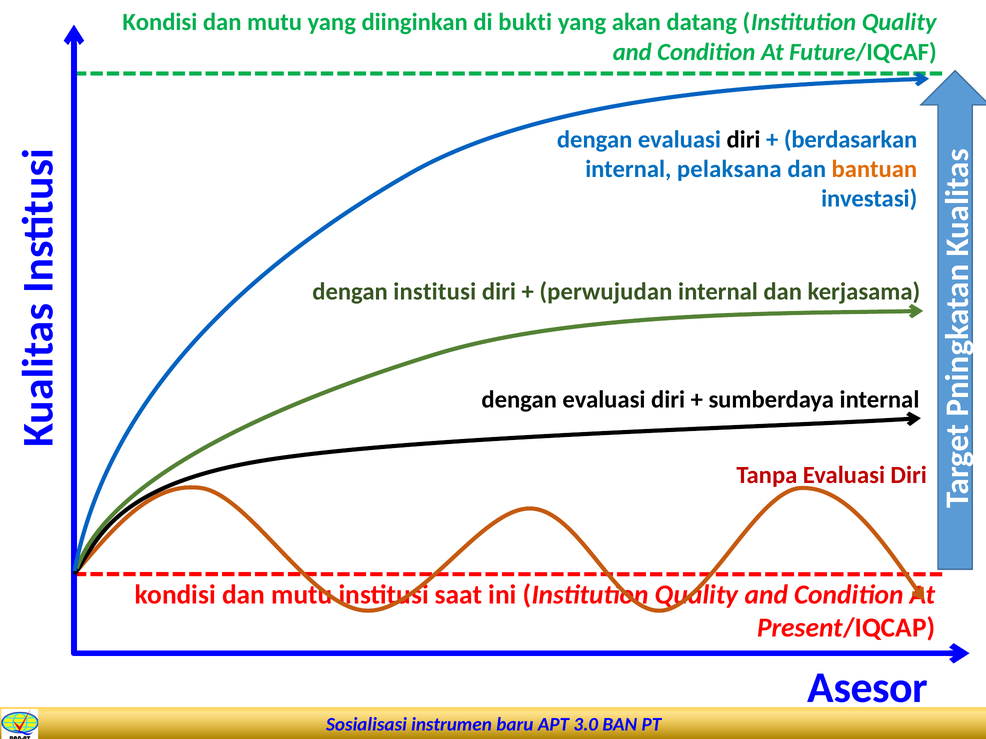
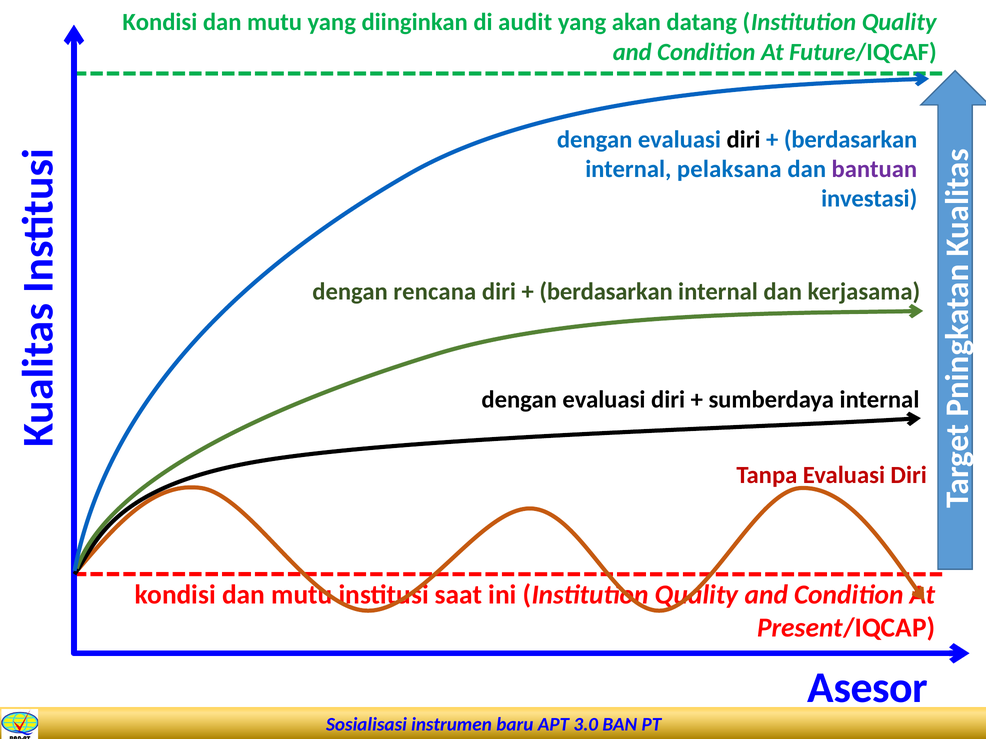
bukti: bukti -> audit
bantuan colour: orange -> purple
dengan institusi: institusi -> rencana
perwujudan at (606, 292): perwujudan -> berdasarkan
